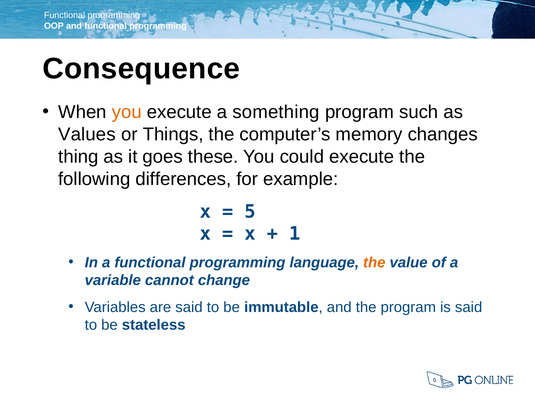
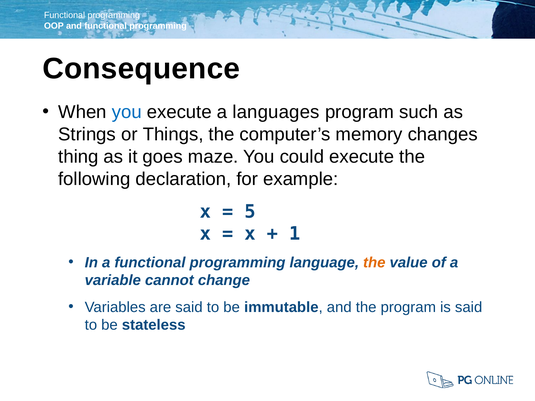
you at (127, 112) colour: orange -> blue
something: something -> languages
Values: Values -> Strings
these: these -> maze
differences: differences -> declaration
